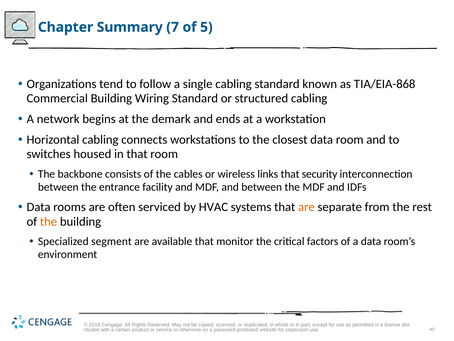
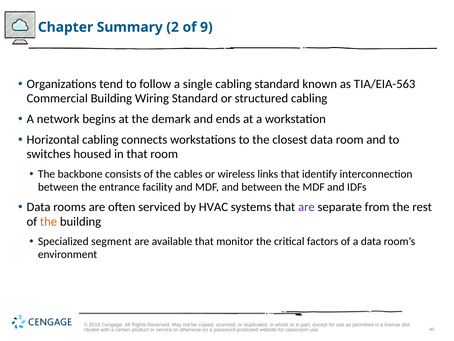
7: 7 -> 2
5: 5 -> 9
A-868: A-868 -> A-563
security: security -> identify
are at (306, 207) colour: orange -> purple
